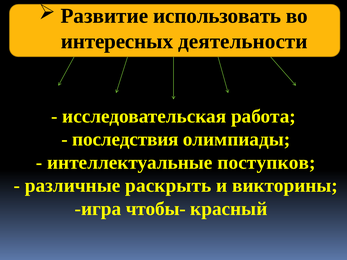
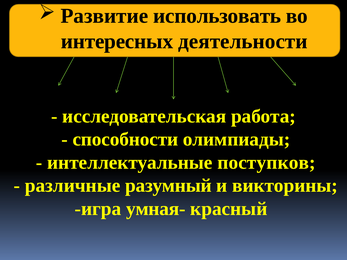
последствия: последствия -> способности
раскрыть: раскрыть -> разумный
чтобы-: чтобы- -> умная-
